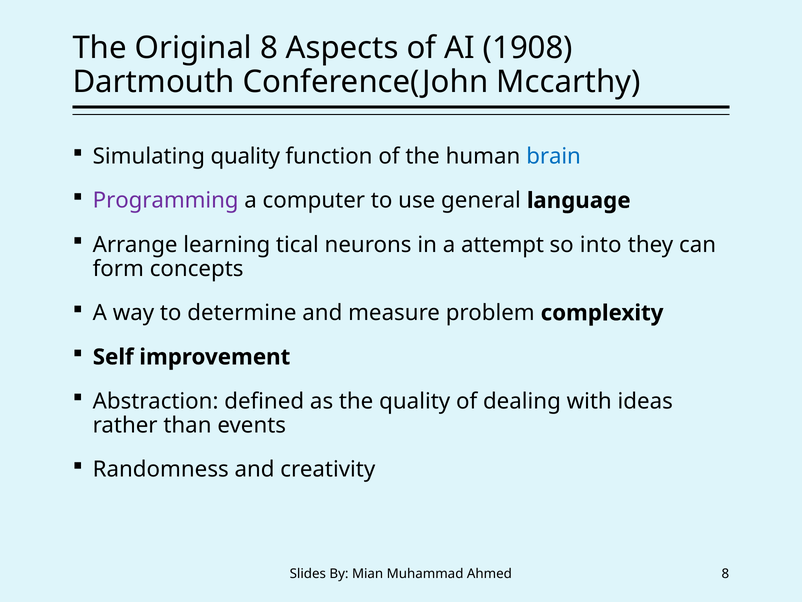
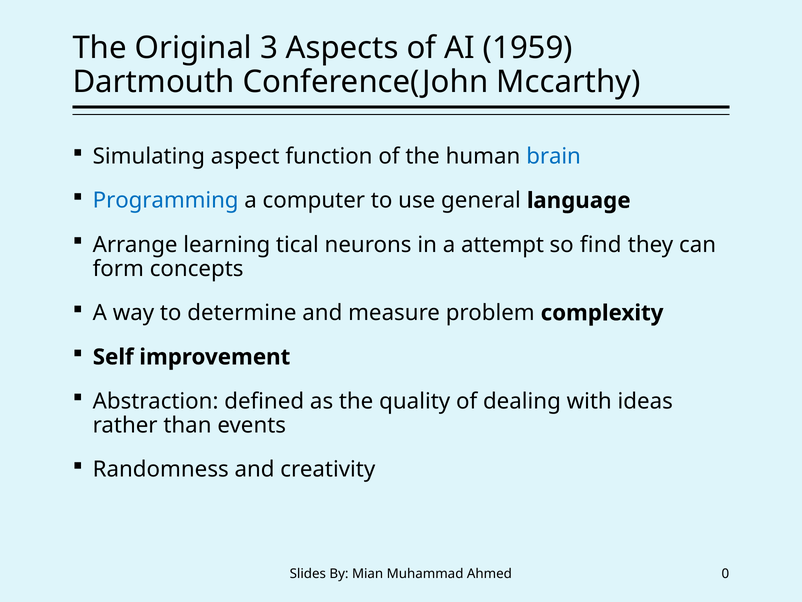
Original 8: 8 -> 3
1908: 1908 -> 1959
Simulating quality: quality -> aspect
Programming colour: purple -> blue
into: into -> find
Ahmed 8: 8 -> 0
